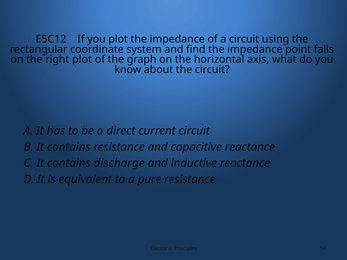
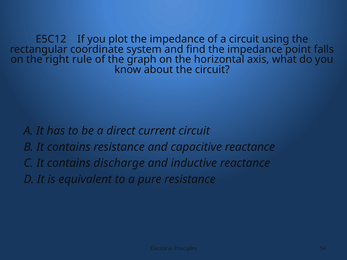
right plot: plot -> rule
